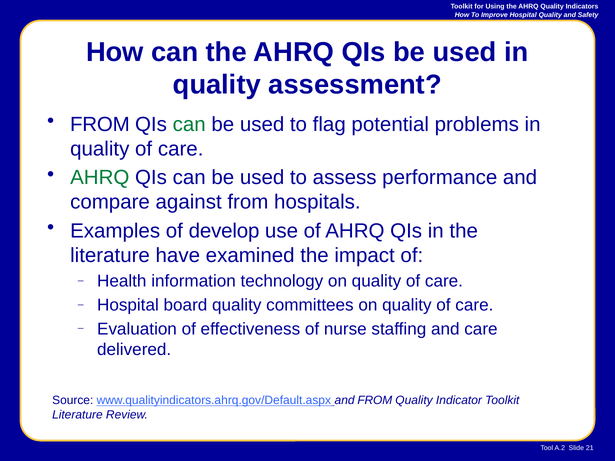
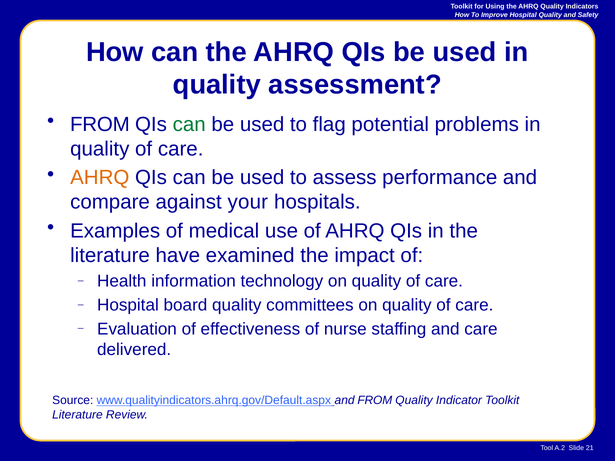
AHRQ at (100, 178) colour: green -> orange
against from: from -> your
develop: develop -> medical
